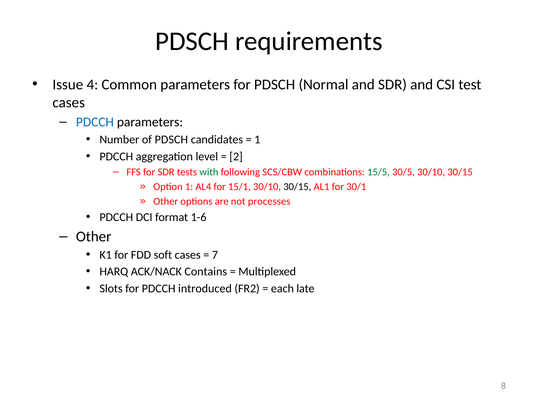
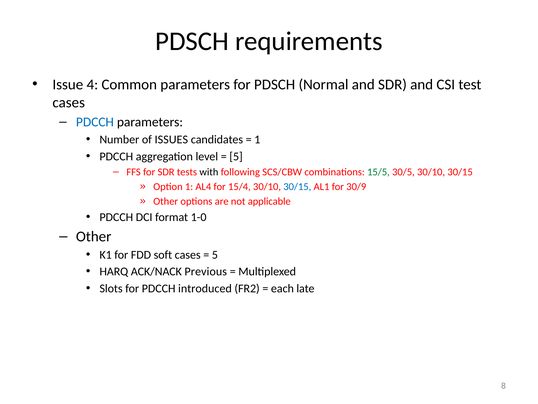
of PDSCH: PDSCH -> ISSUES
2 at (236, 156): 2 -> 5
with colour: green -> black
15/1: 15/1 -> 15/4
30/15 at (297, 186) colour: black -> blue
30/1: 30/1 -> 30/9
processes: processes -> applicable
1-6: 1-6 -> 1-0
7 at (215, 255): 7 -> 5
Contains: Contains -> Previous
